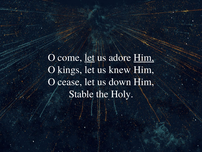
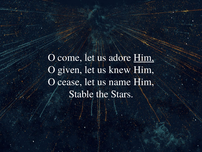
let at (90, 57) underline: present -> none
kings: kings -> given
down: down -> name
Holy: Holy -> Stars
